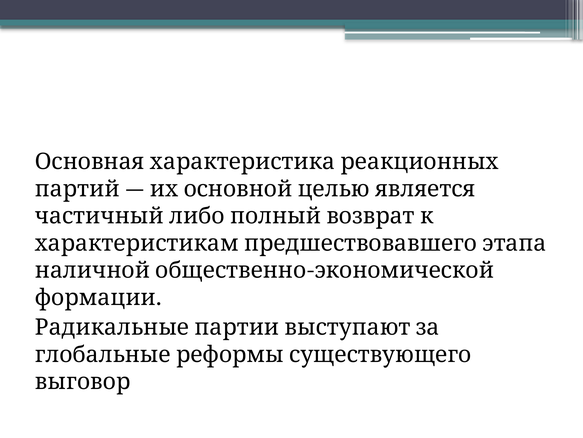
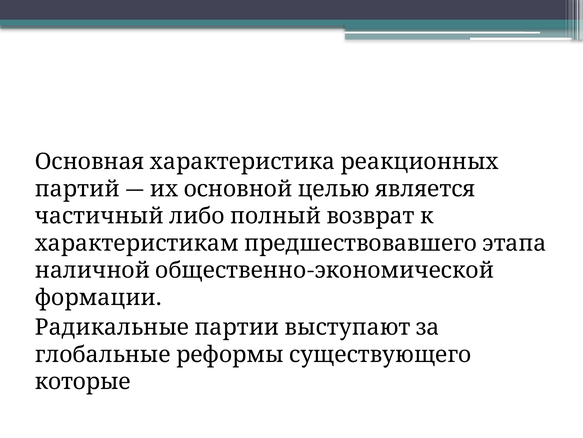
выговор: выговор -> которые
